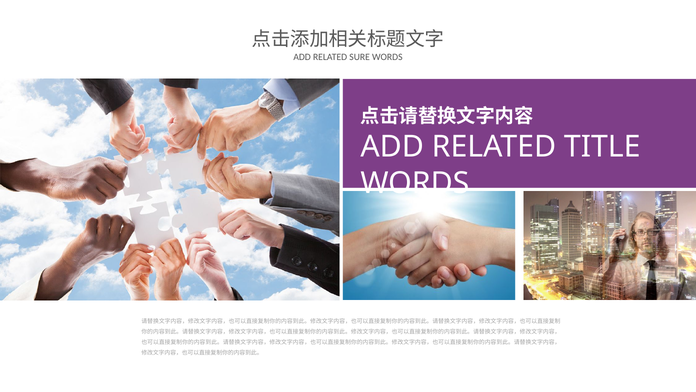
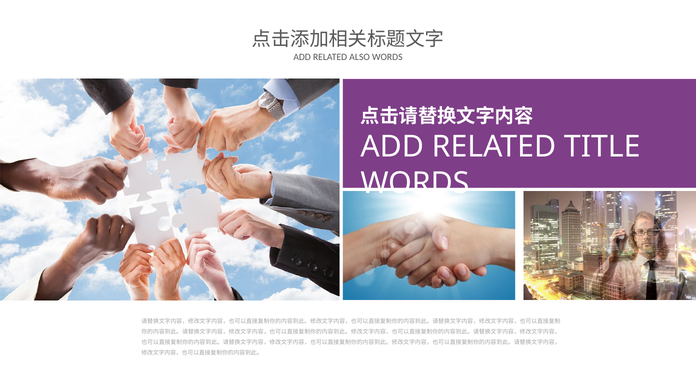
SURE: SURE -> ALSO
